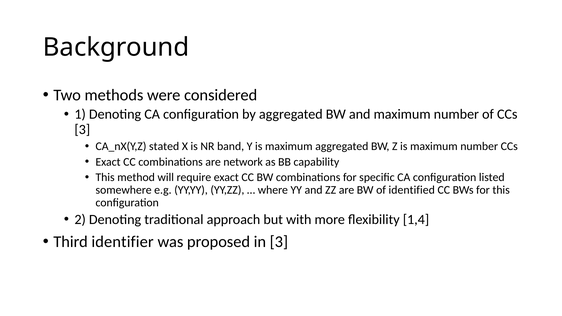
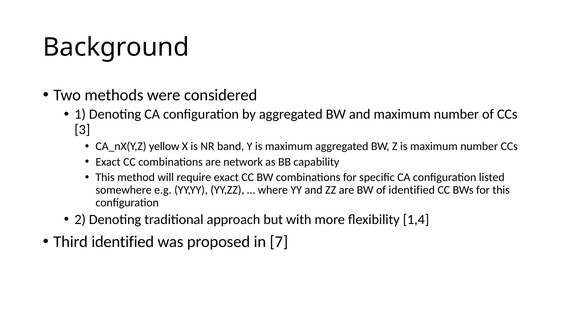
stated: stated -> yellow
Third identifier: identifier -> identified
in 3: 3 -> 7
